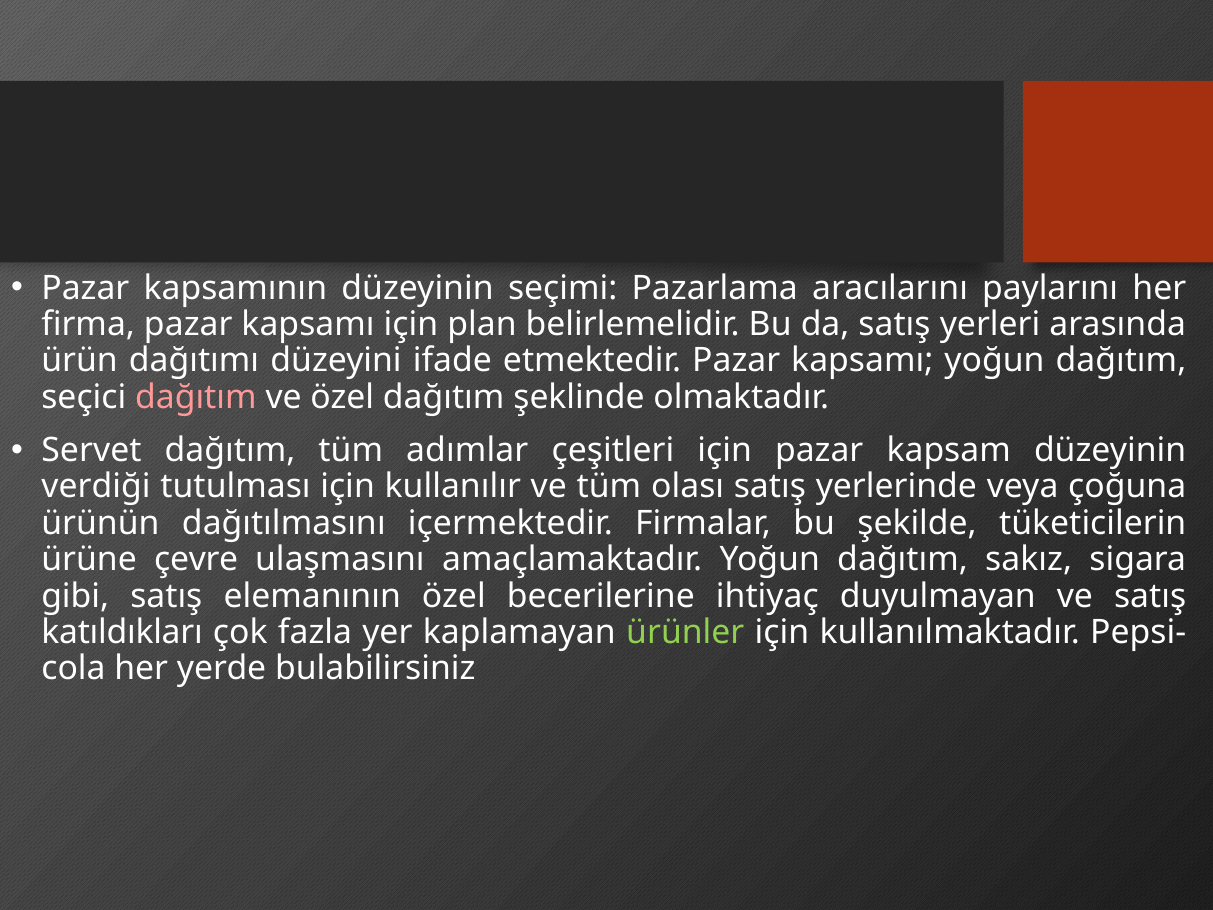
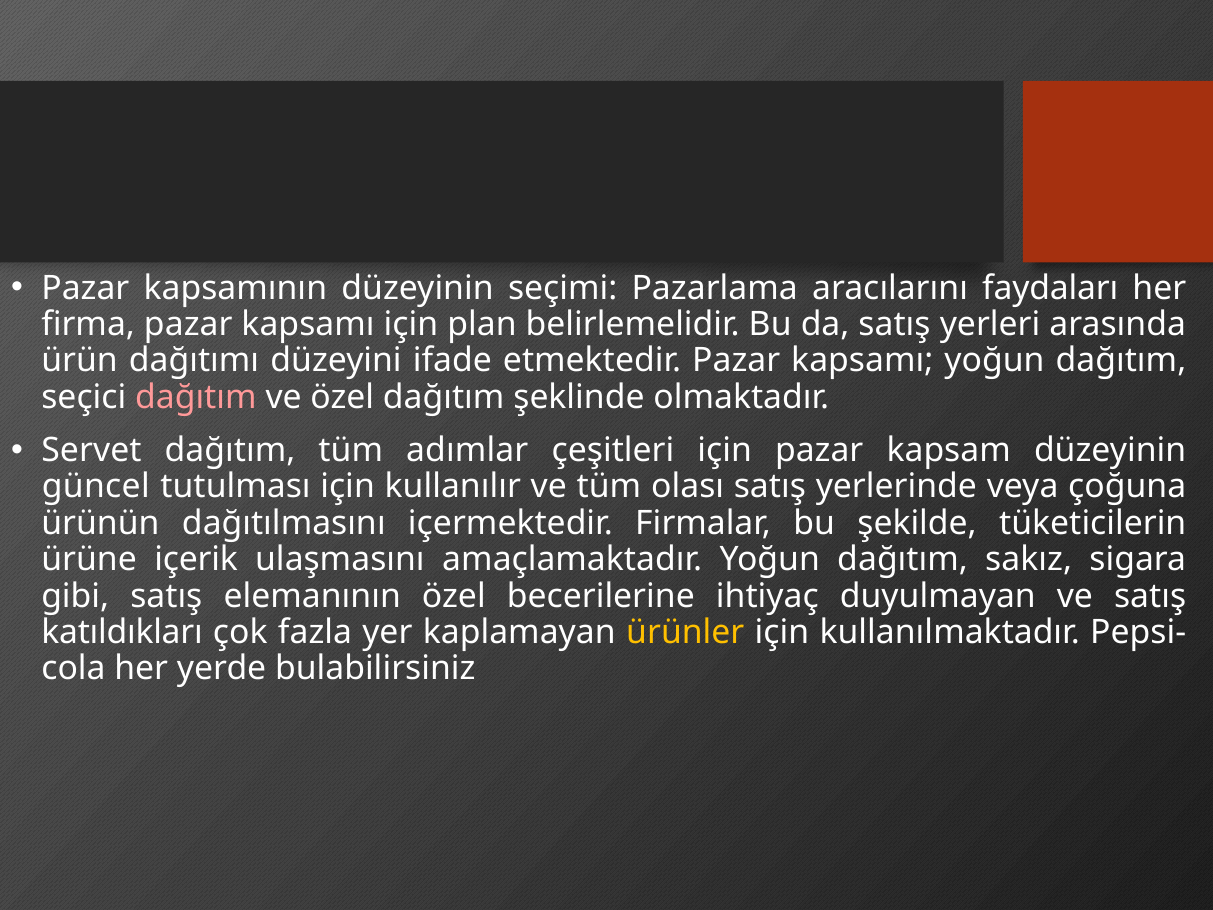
paylarını: paylarını -> faydaları
verdiği: verdiği -> güncel
çevre: çevre -> içerik
ürünler colour: light green -> yellow
